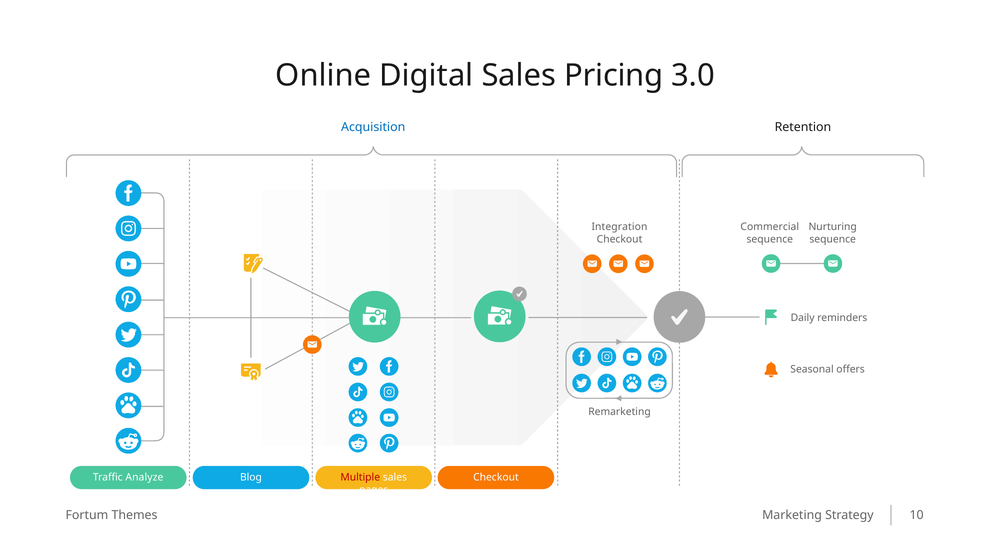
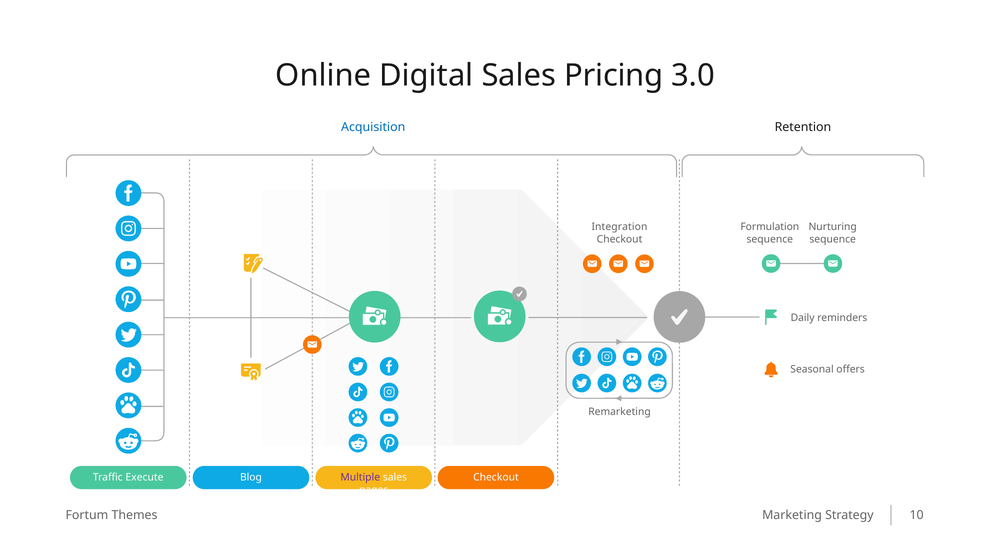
Commercial: Commercial -> Formulation
Analyze: Analyze -> Execute
Multiple colour: red -> purple
